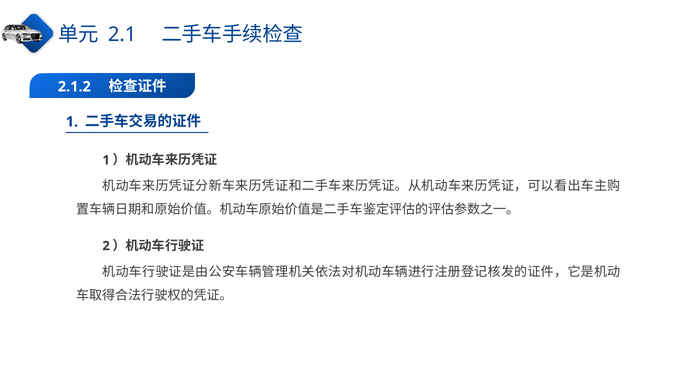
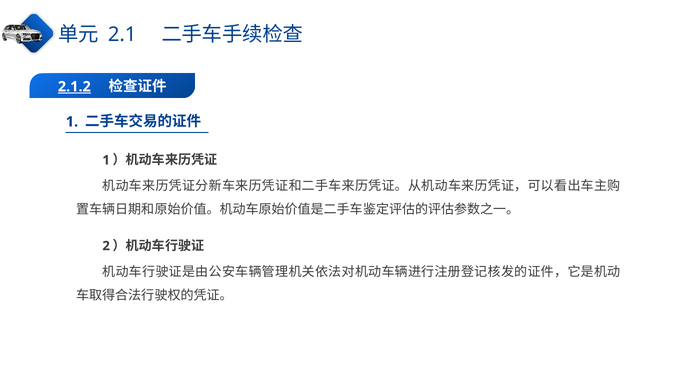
2.1.2 underline: none -> present
